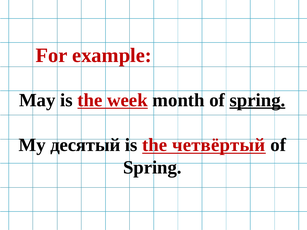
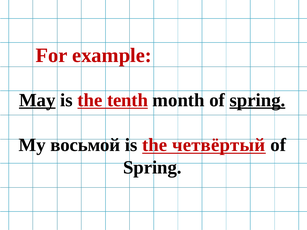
May underline: none -> present
week: week -> tenth
десятый: десятый -> восьмой
